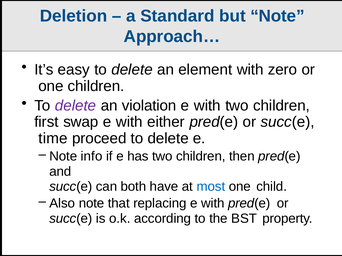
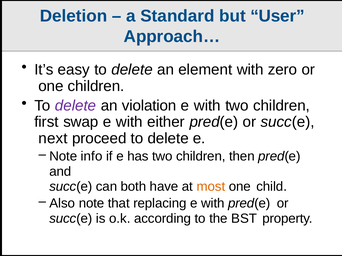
but Note: Note -> User
time: time -> next
most colour: blue -> orange
